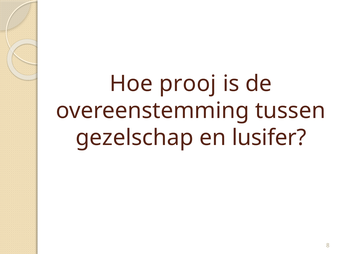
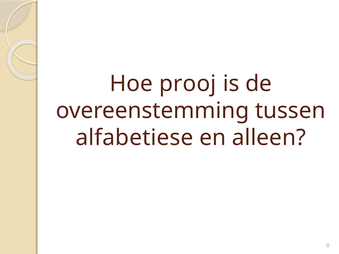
gezelschap: gezelschap -> alfabetiese
lusifer: lusifer -> alleen
